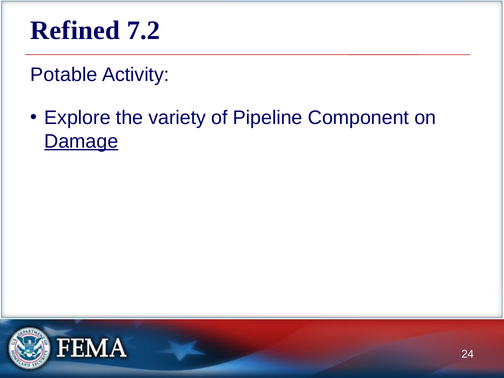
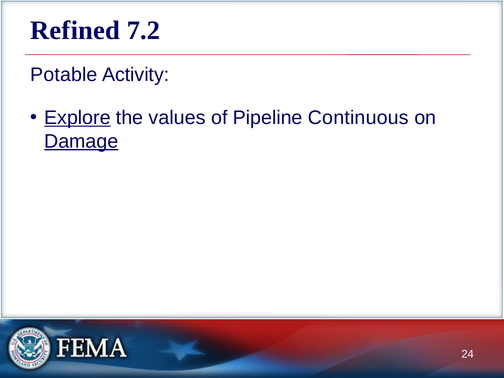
Explore underline: none -> present
variety: variety -> values
Component: Component -> Continuous
